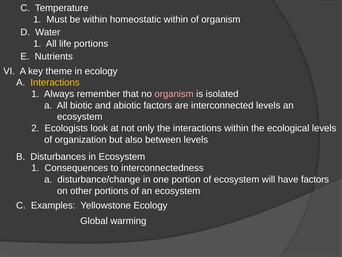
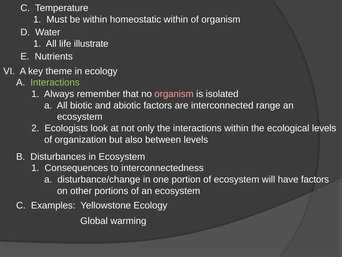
life portions: portions -> illustrate
Interactions at (55, 82) colour: yellow -> light green
interconnected levels: levels -> range
